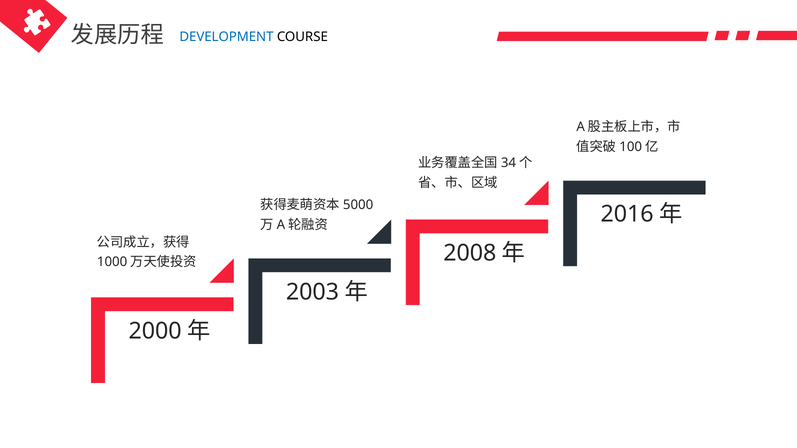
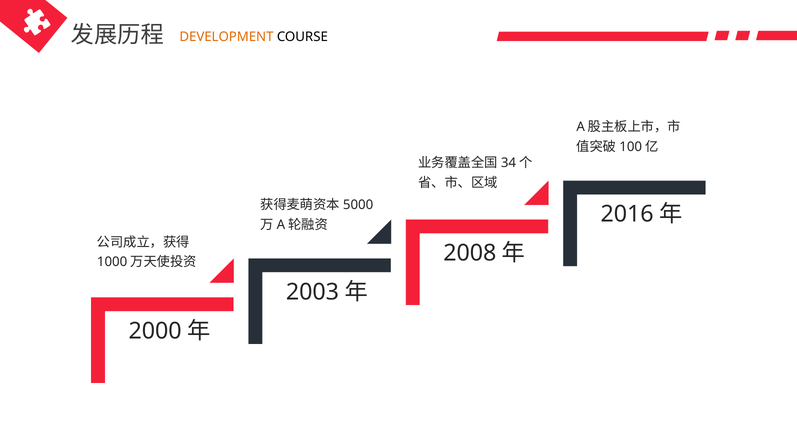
DEVELOPMENT colour: blue -> orange
